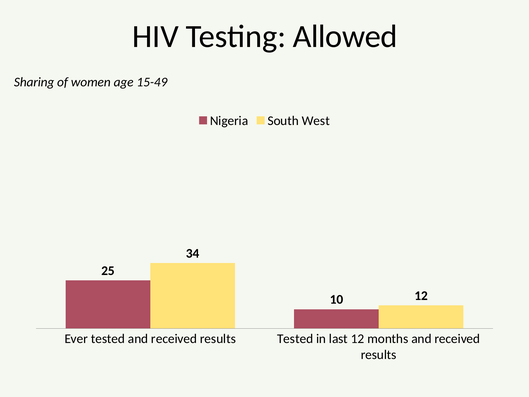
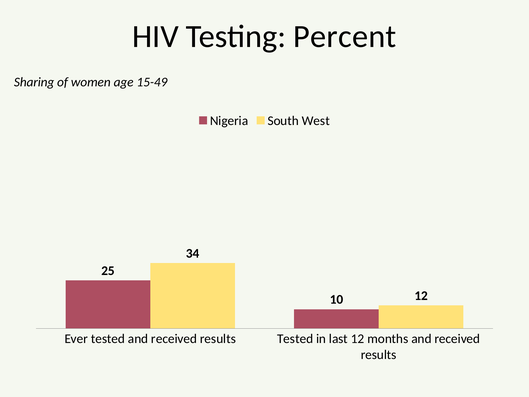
Allowed: Allowed -> Percent
